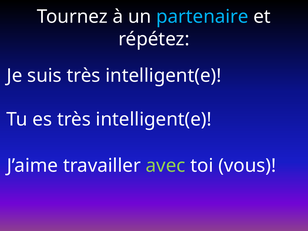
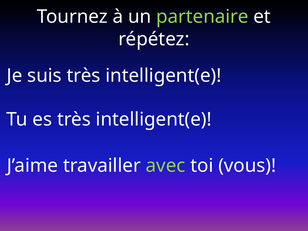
partenaire colour: light blue -> light green
